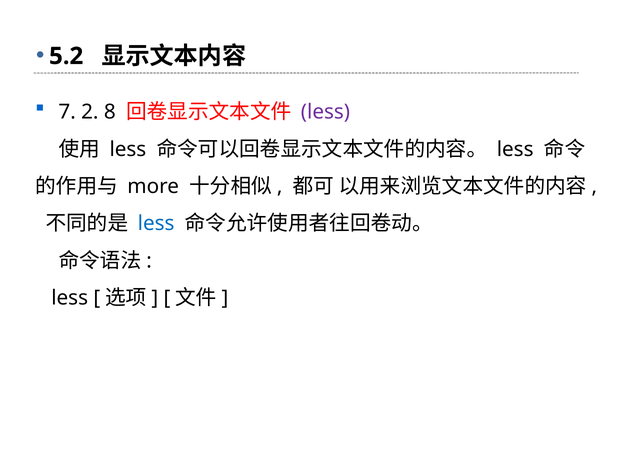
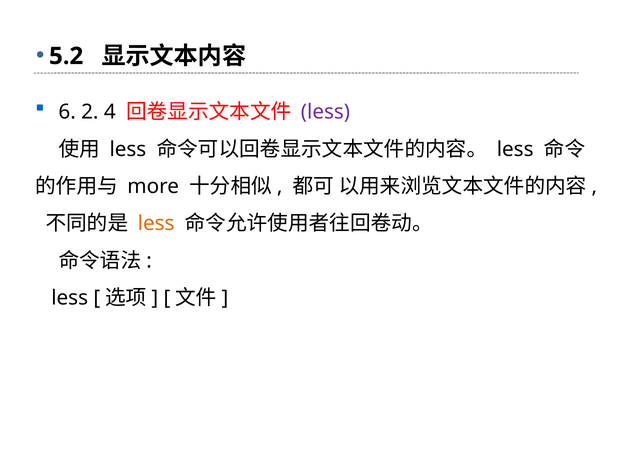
7: 7 -> 6
8: 8 -> 4
less at (156, 224) colour: blue -> orange
